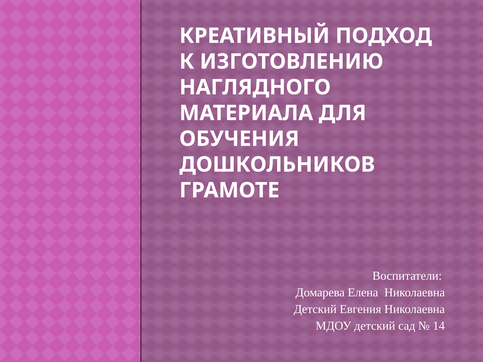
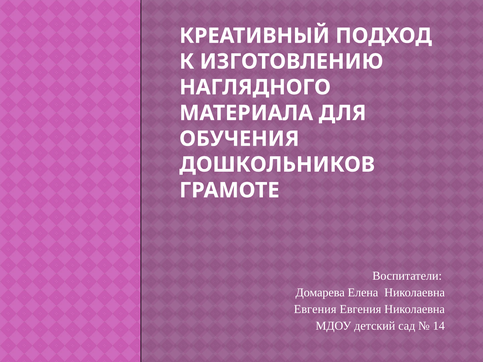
Детский at (315, 309): Детский -> Евгения
